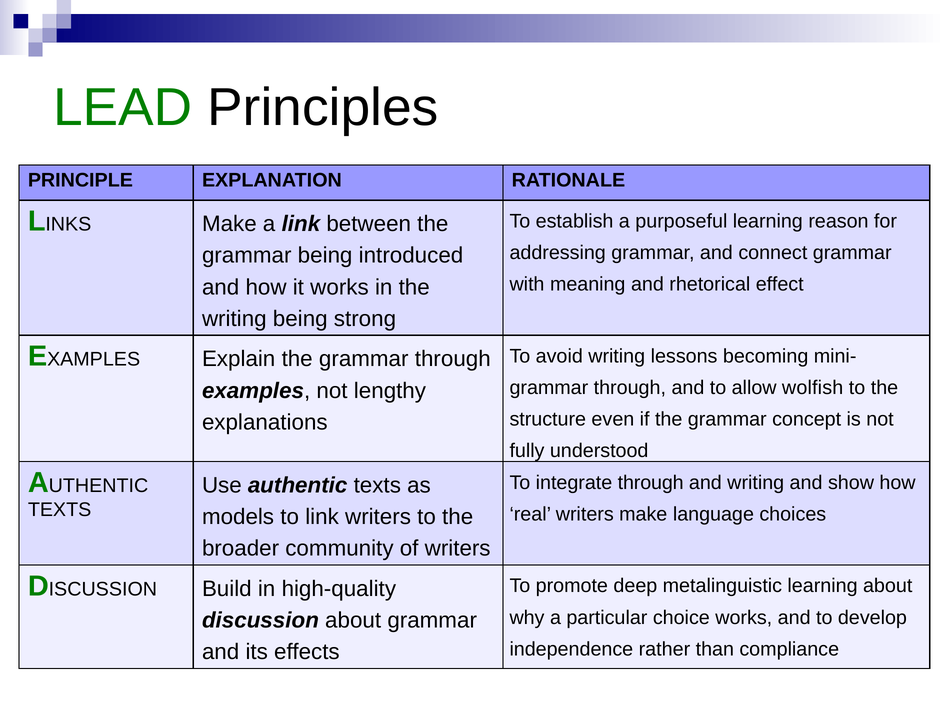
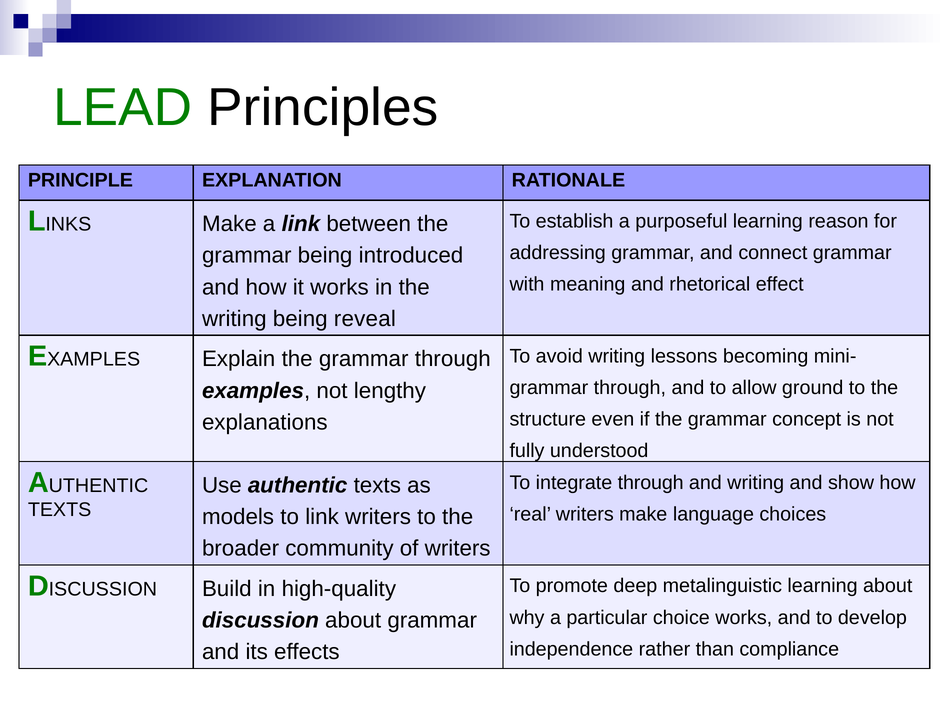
strong: strong -> reveal
wolfish: wolfish -> ground
